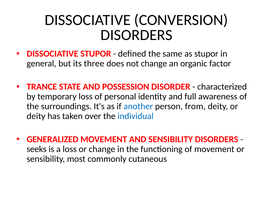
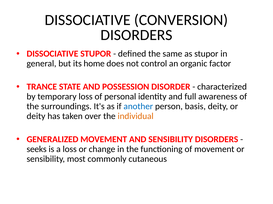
three: three -> home
not change: change -> control
from: from -> basis
individual colour: blue -> orange
